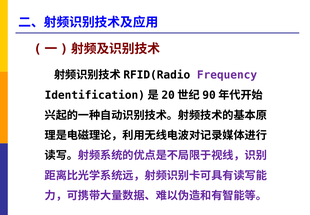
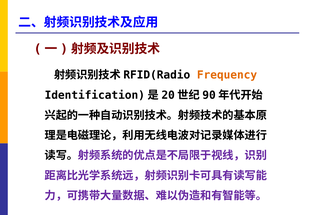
Frequency colour: purple -> orange
